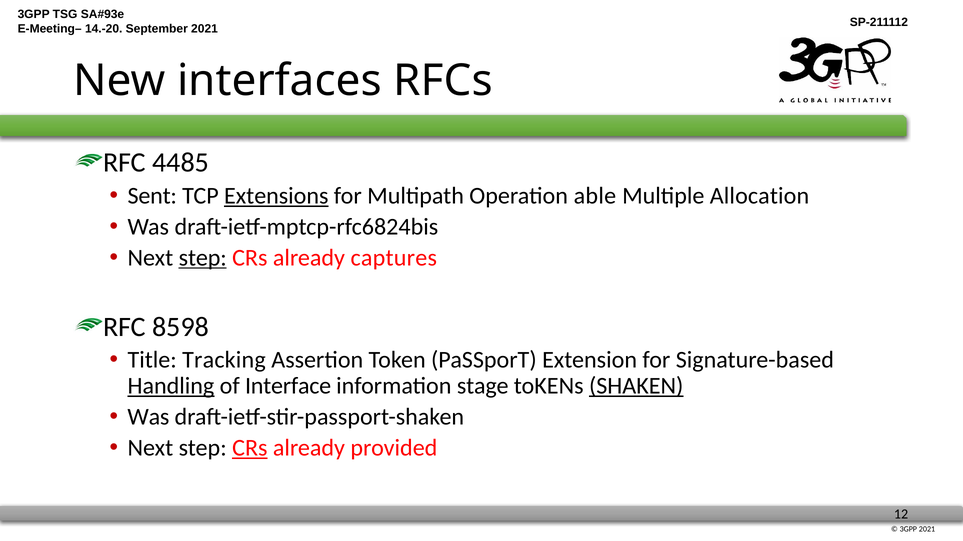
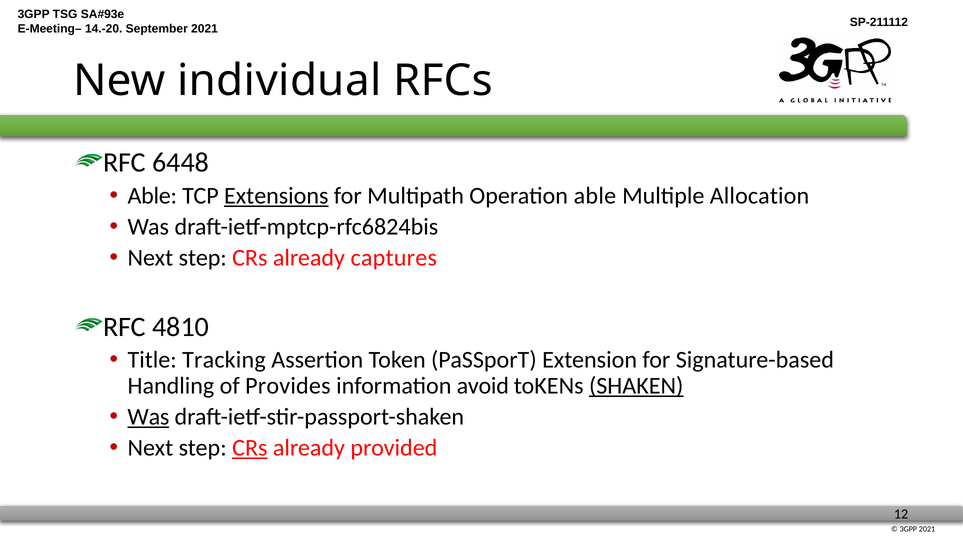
interfaces: interfaces -> individual
4485: 4485 -> 6448
Sent at (152, 196): Sent -> Able
step at (203, 258) underline: present -> none
8598: 8598 -> 4810
Handling underline: present -> none
Interface: Interface -> Provides
stage: stage -> avoid
Was at (148, 417) underline: none -> present
